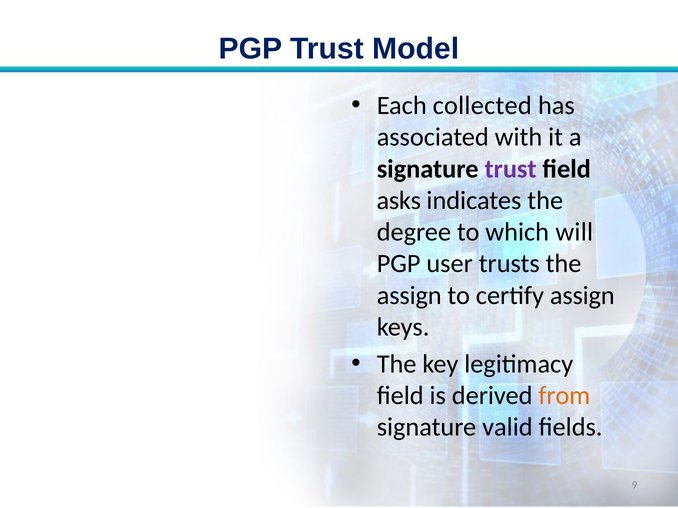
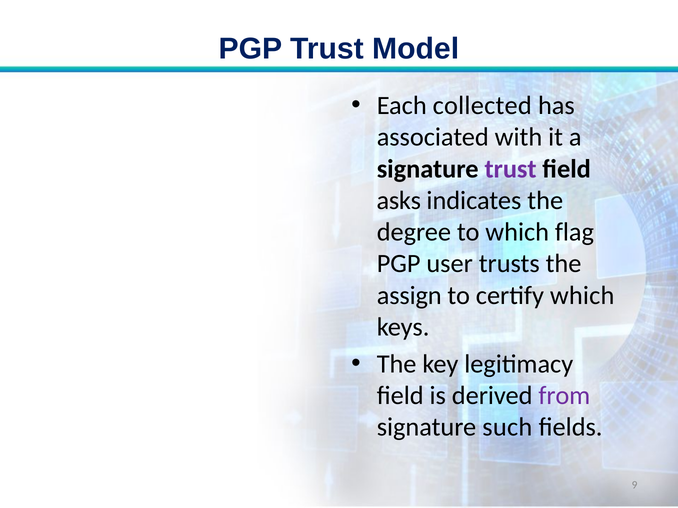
will: will -> flag
certify assign: assign -> which
from colour: orange -> purple
valid: valid -> such
